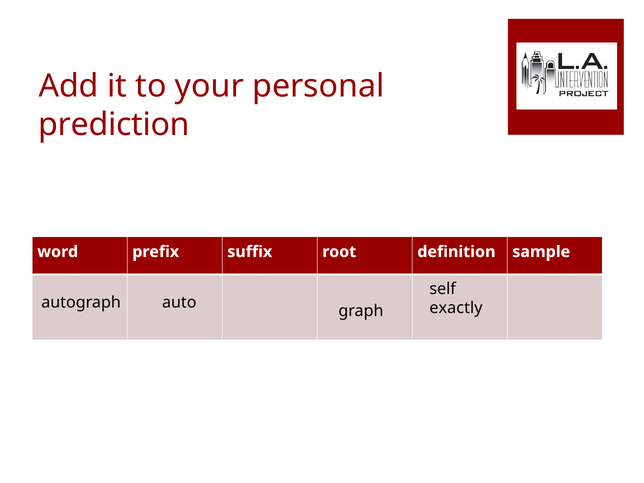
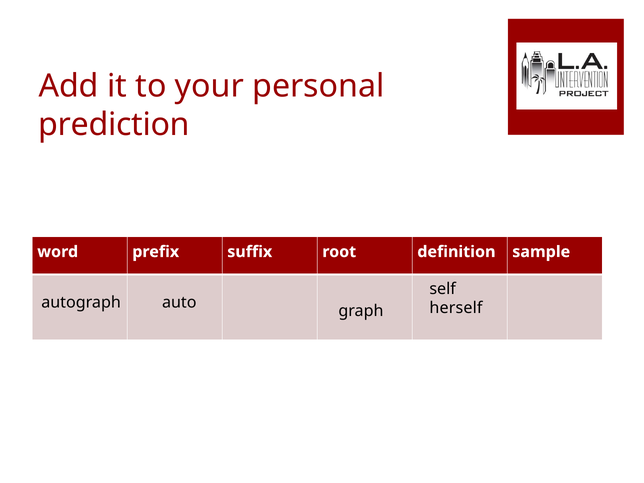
exactly: exactly -> herself
